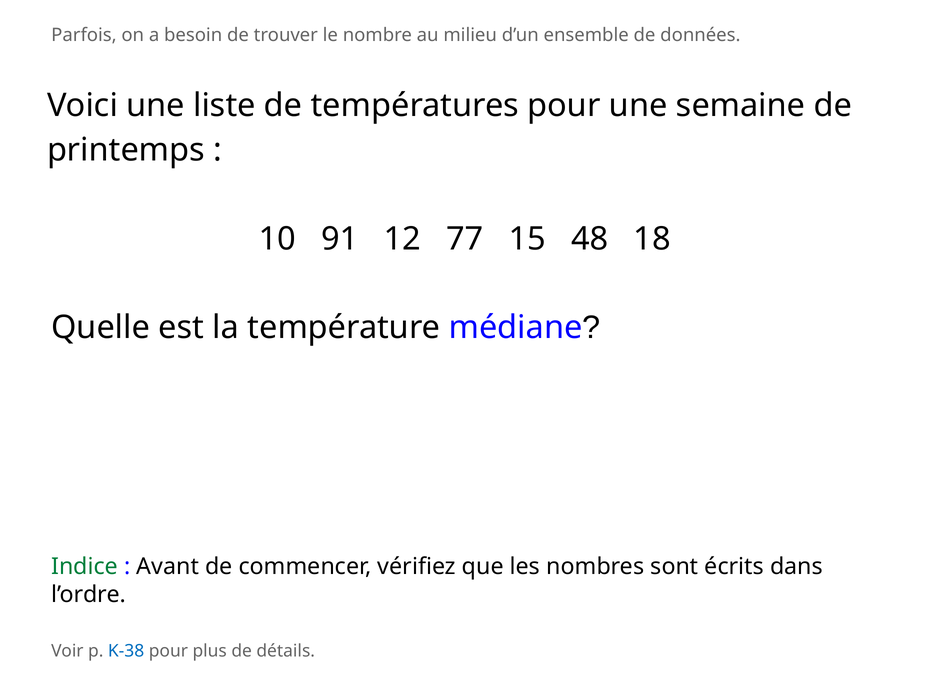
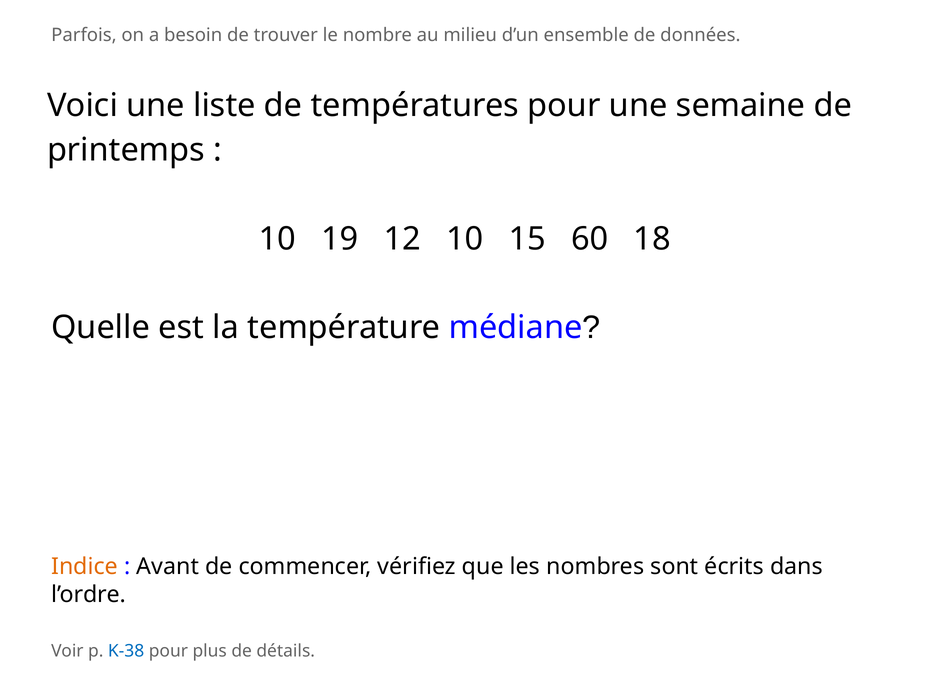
91: 91 -> 19
12 77: 77 -> 10
48: 48 -> 60
Indice colour: green -> orange
